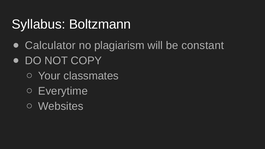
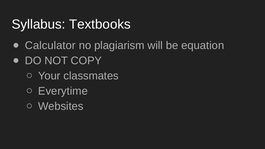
Boltzmann: Boltzmann -> Textbooks
constant: constant -> equation
